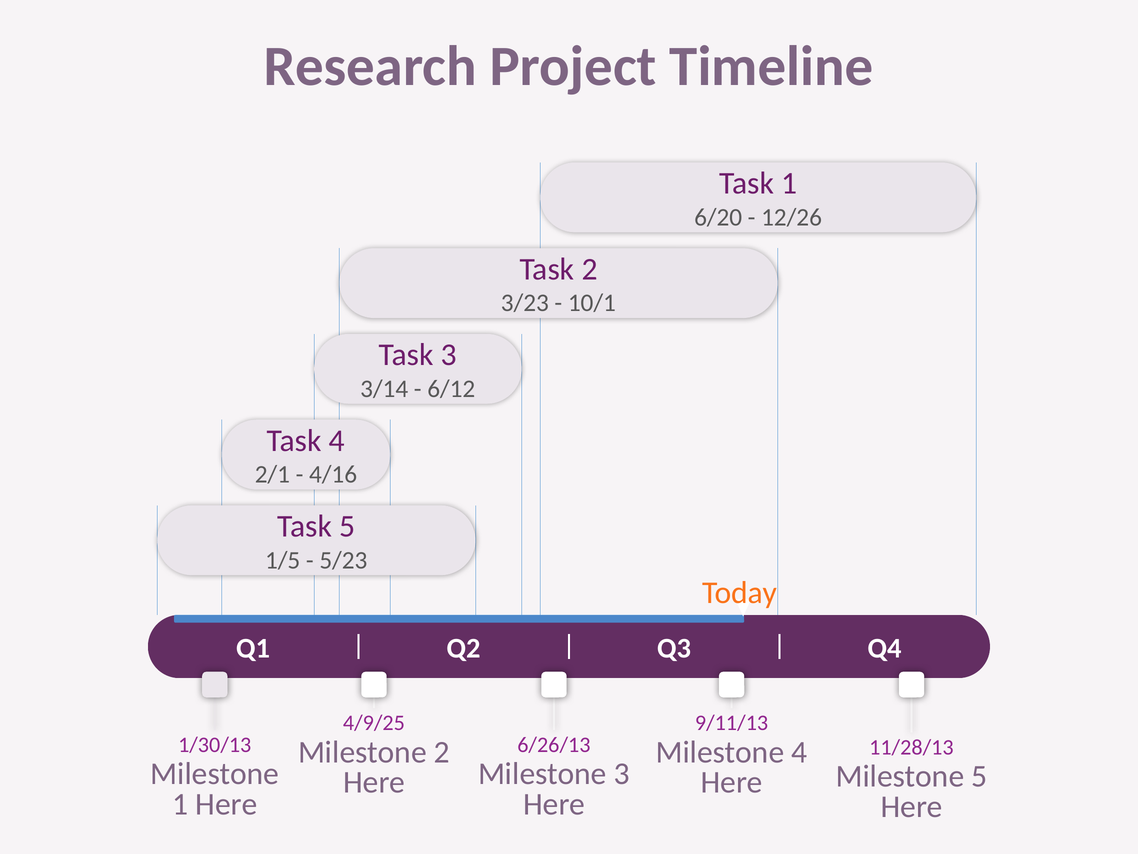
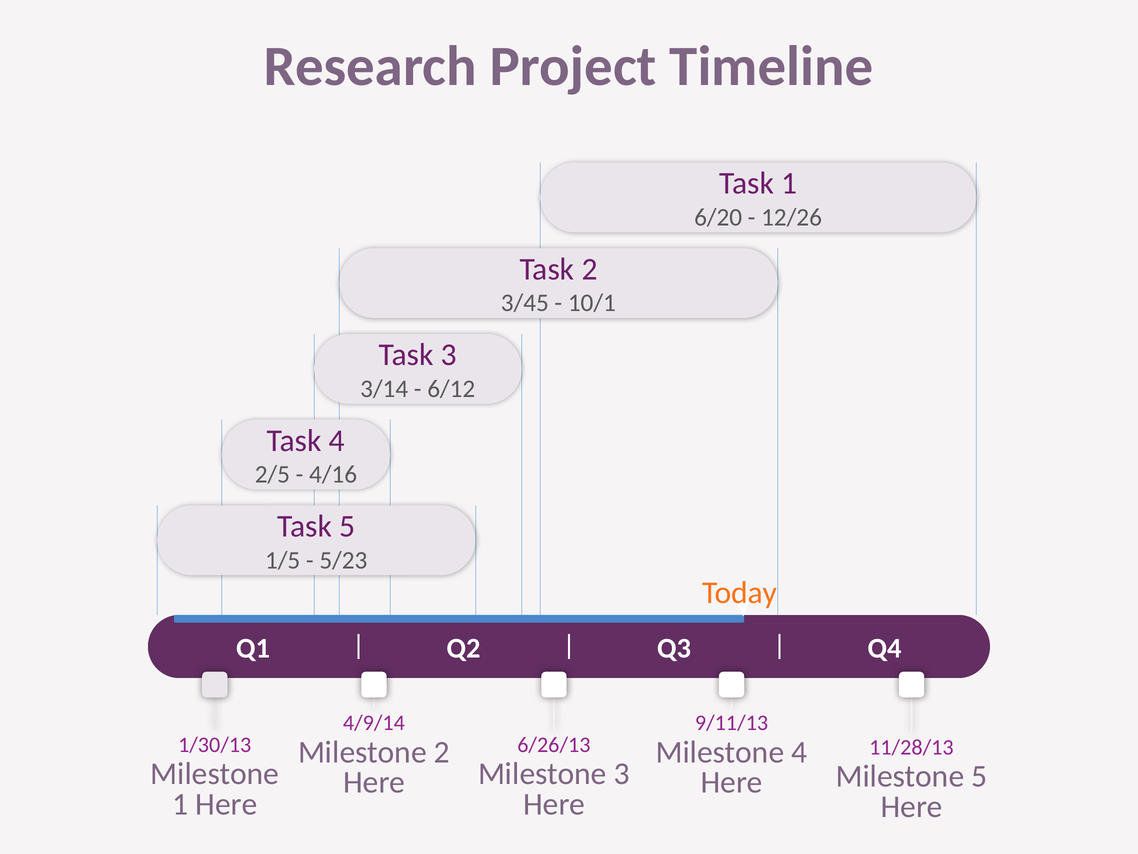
3/23: 3/23 -> 3/45
2/1: 2/1 -> 2/5
4/9/25: 4/9/25 -> 4/9/14
